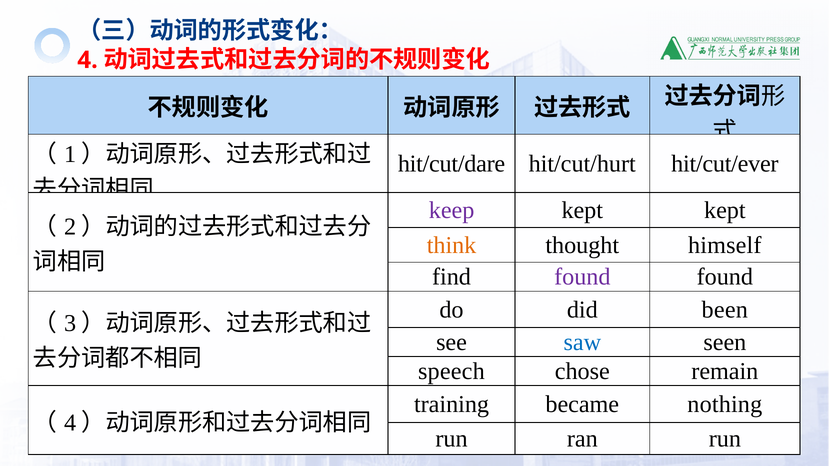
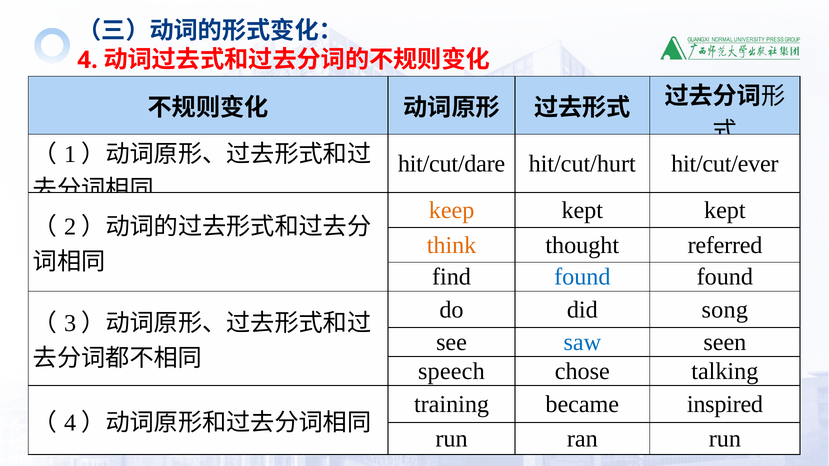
keep colour: purple -> orange
himself: himself -> referred
found at (582, 277) colour: purple -> blue
been: been -> song
remain: remain -> talking
nothing: nothing -> inspired
